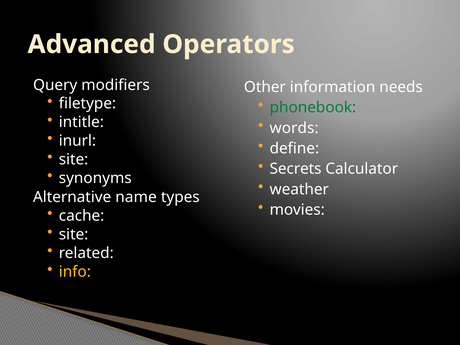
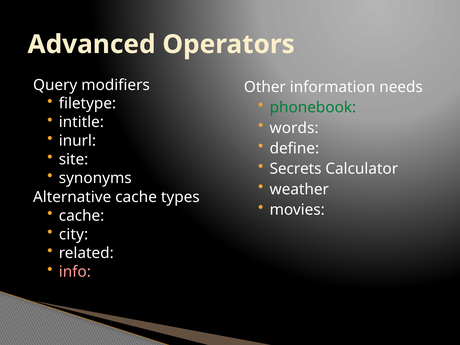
Alternative name: name -> cache
site at (74, 234): site -> city
info colour: yellow -> pink
